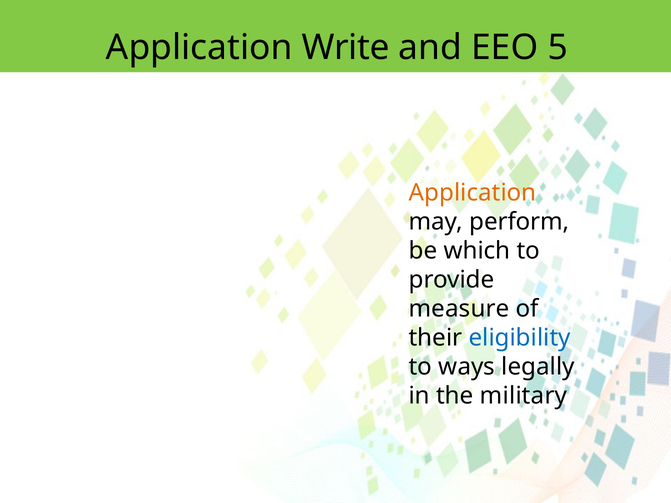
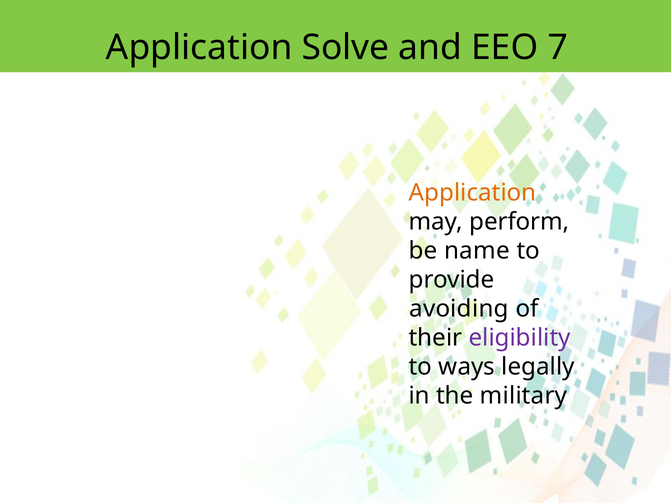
Write: Write -> Solve
5: 5 -> 7
which: which -> name
measure: measure -> avoiding
eligibility colour: blue -> purple
